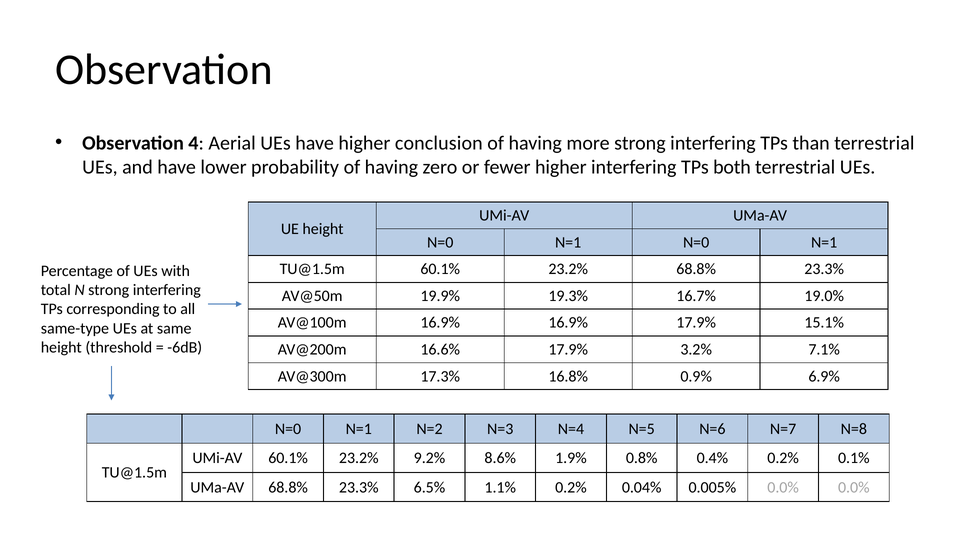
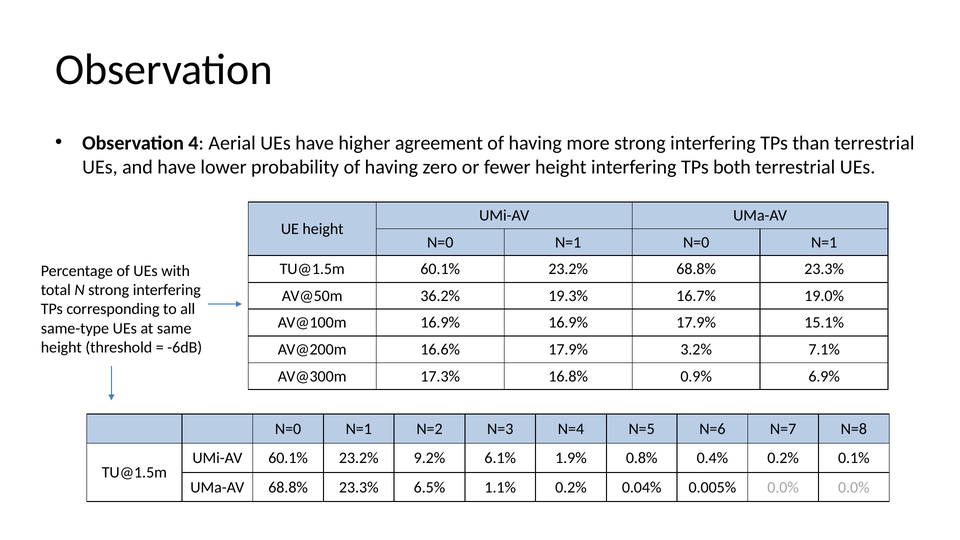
conclusion: conclusion -> agreement
fewer higher: higher -> height
19.9%: 19.9% -> 36.2%
8.6%: 8.6% -> 6.1%
